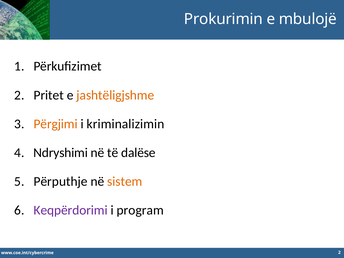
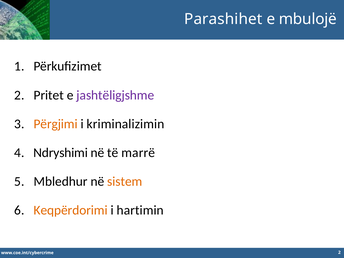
Prokurimin: Prokurimin -> Parashihet
jashtëligjshme colour: orange -> purple
dalëse: dalëse -> marrë
Përputhje: Përputhje -> Mbledhur
Keqpërdorimi colour: purple -> orange
program: program -> hartimin
